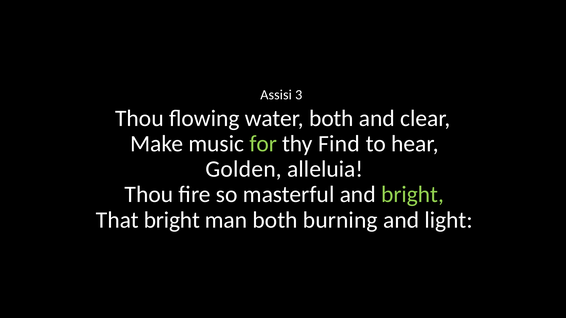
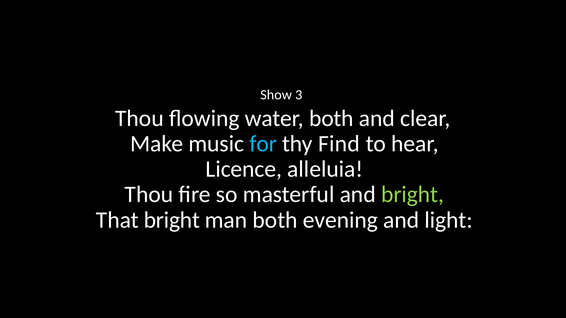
Assisi: Assisi -> Show
for colour: light green -> light blue
Golden: Golden -> Licence
burning: burning -> evening
